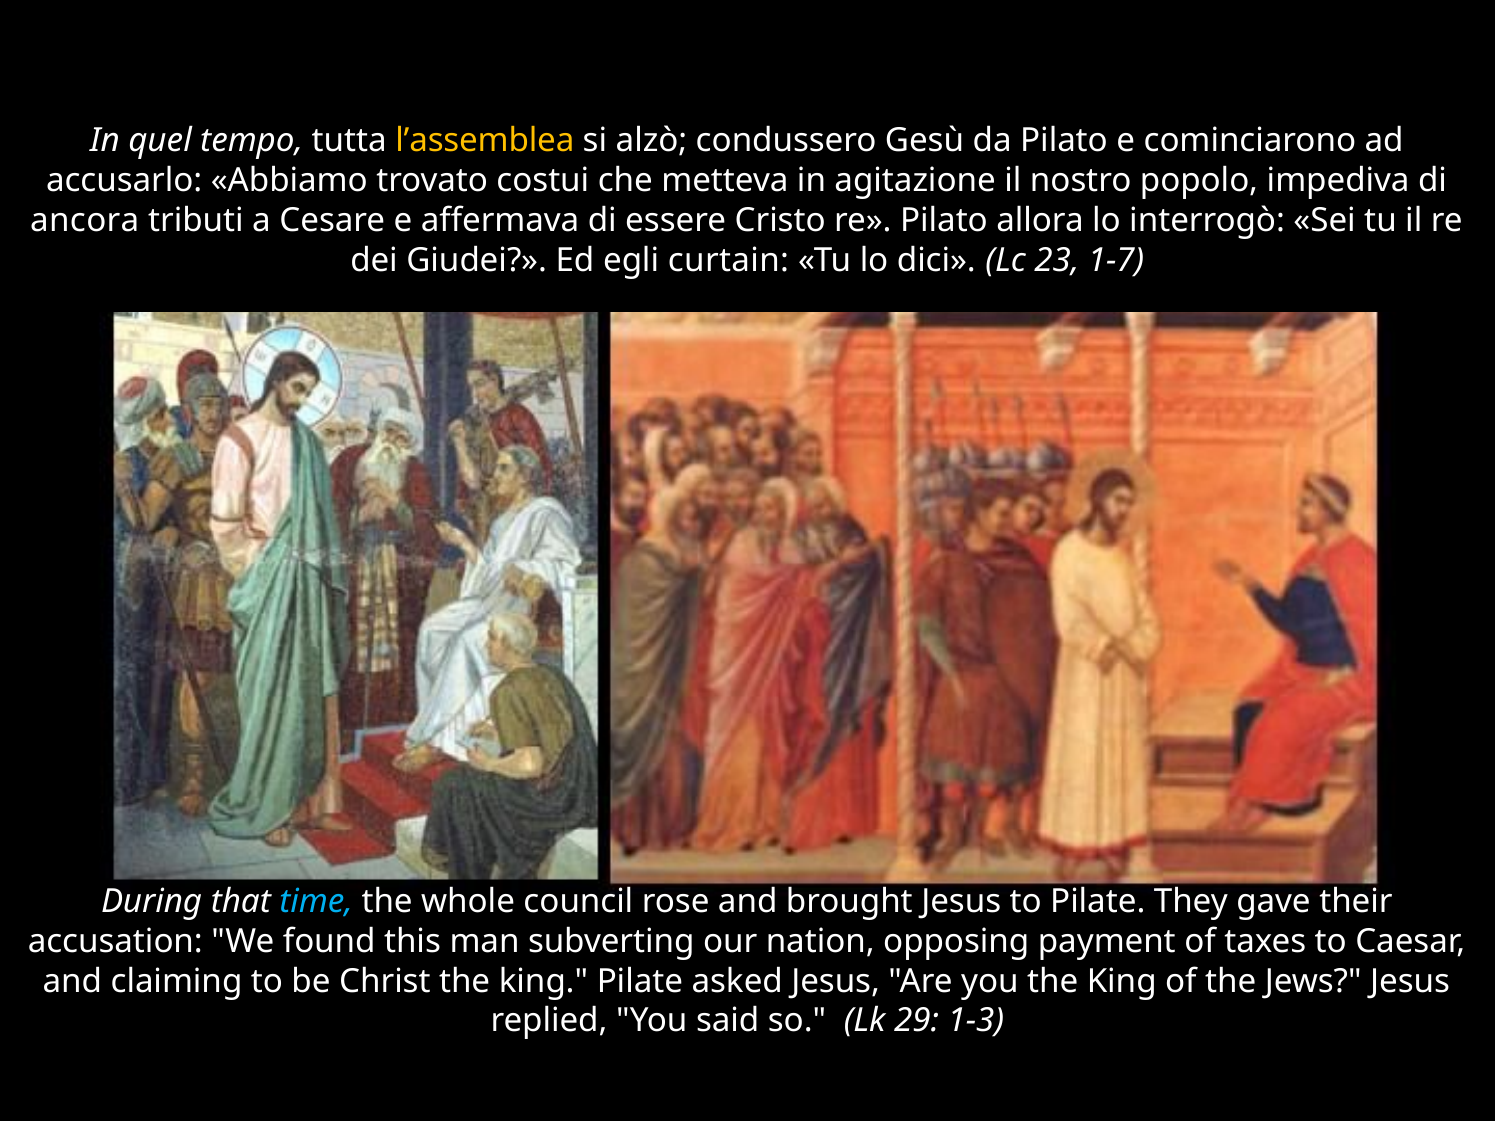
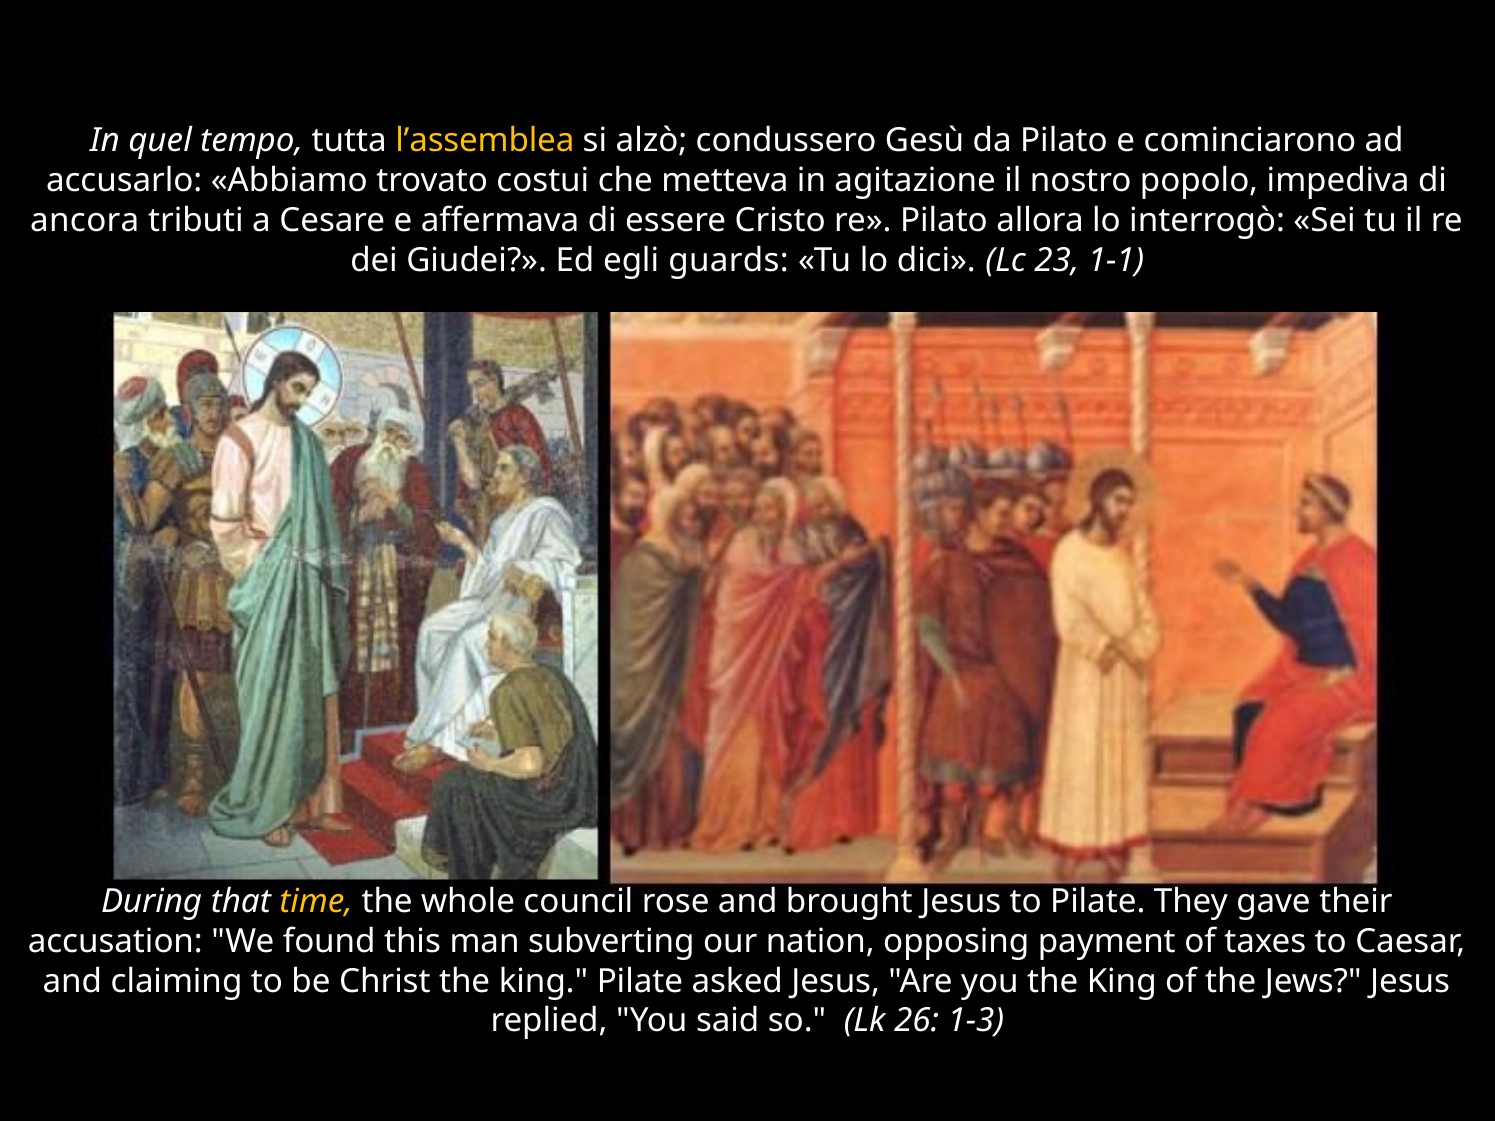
curtain: curtain -> guards
1-7: 1-7 -> 1-1
time colour: light blue -> yellow
29: 29 -> 26
